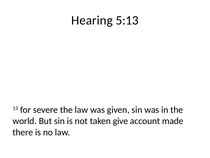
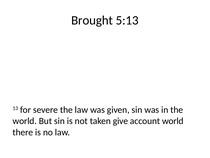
Hearing: Hearing -> Brought
account made: made -> world
